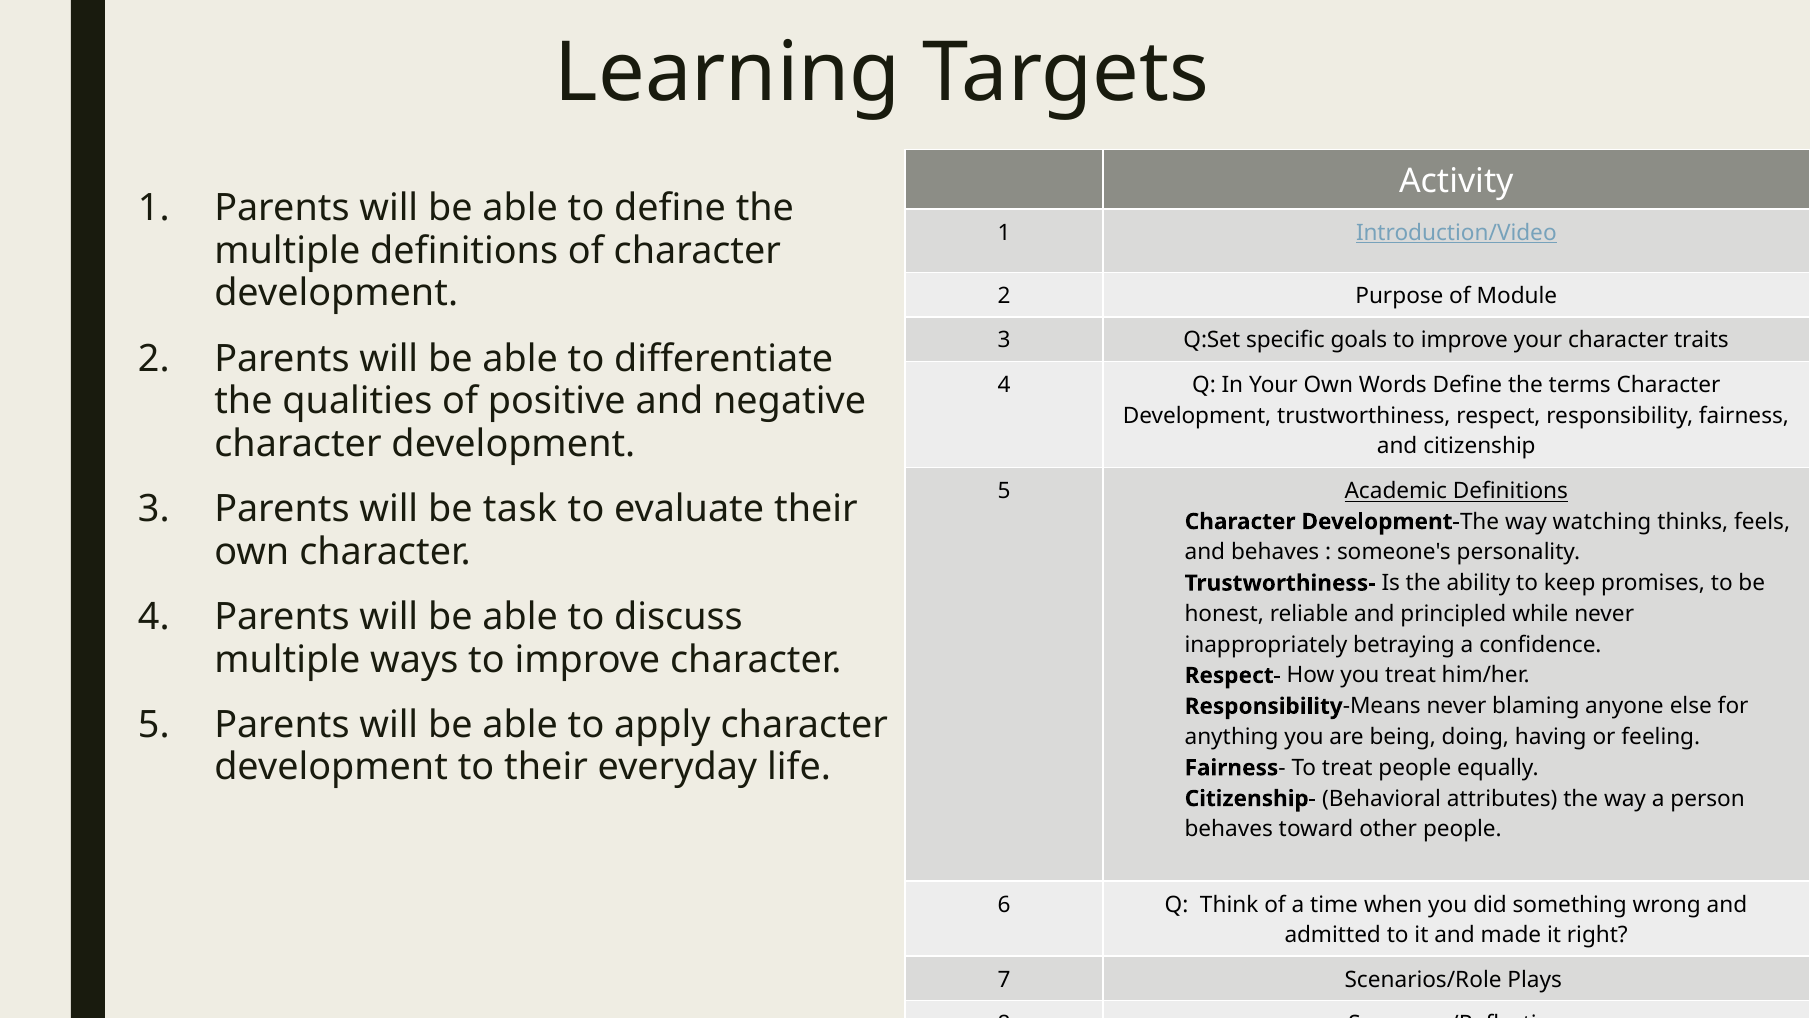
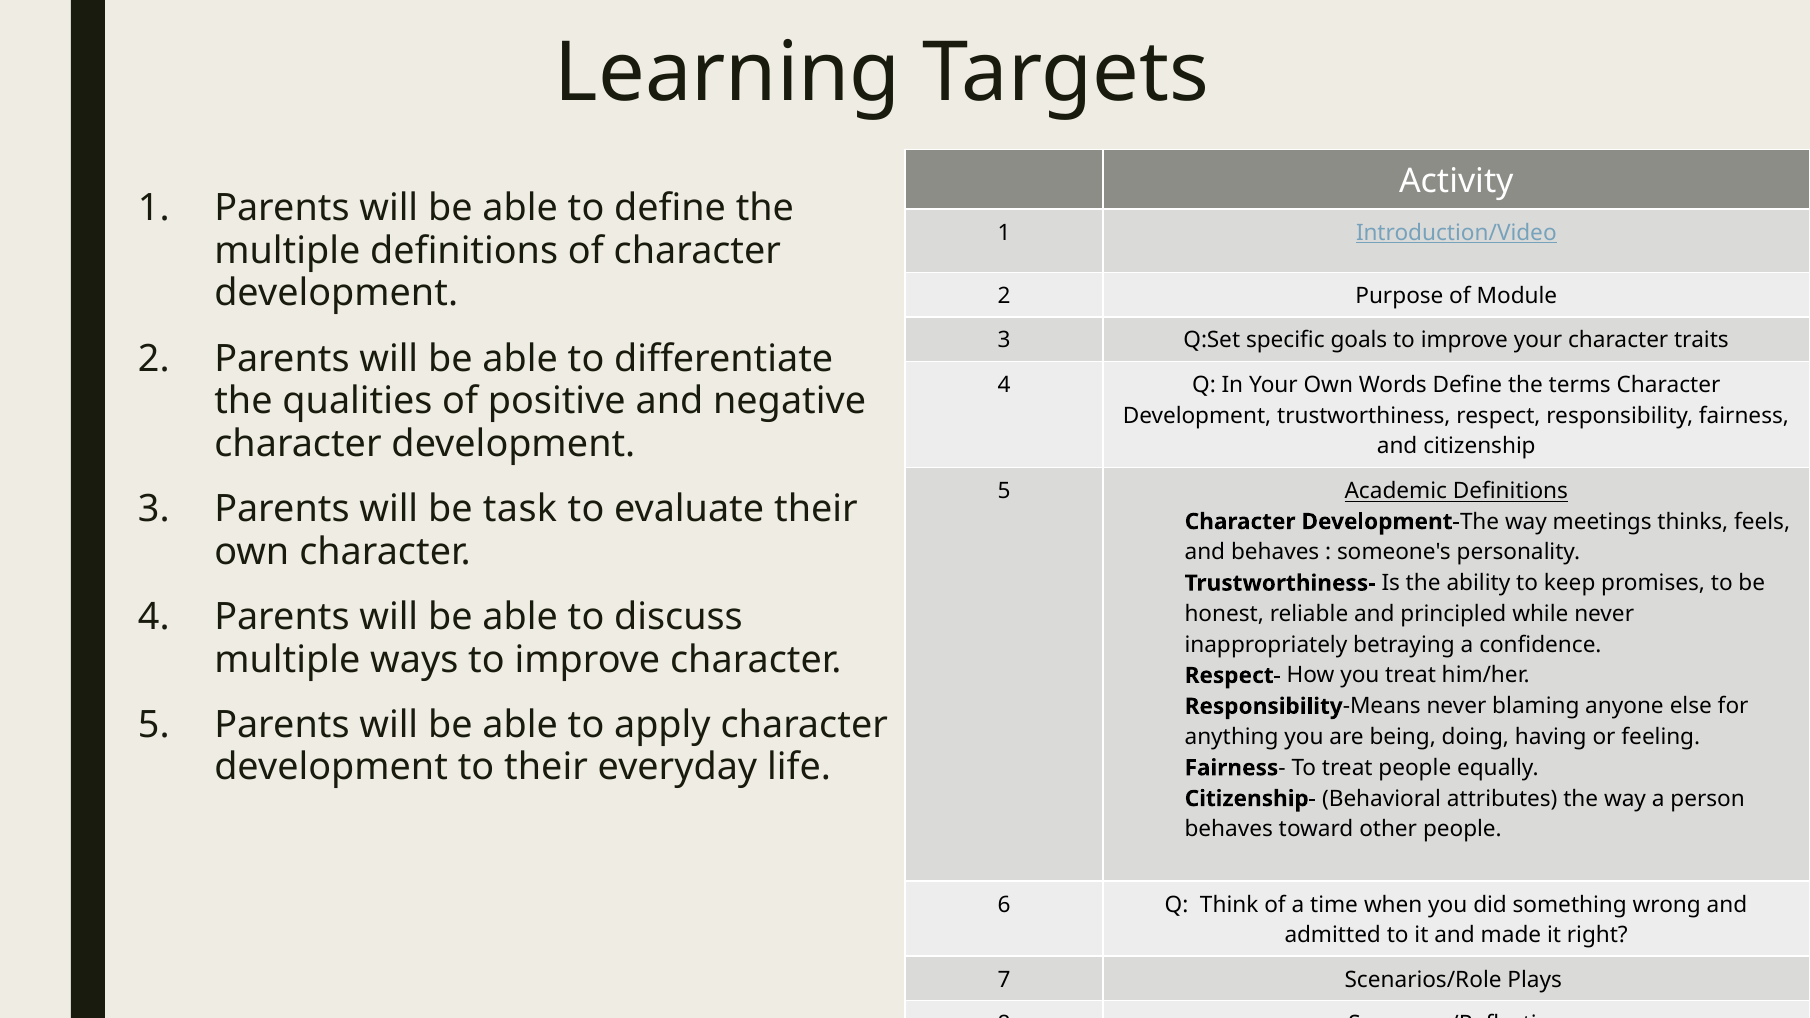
watching: watching -> meetings
